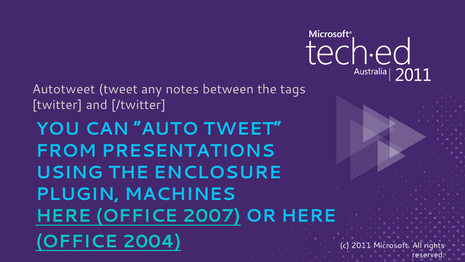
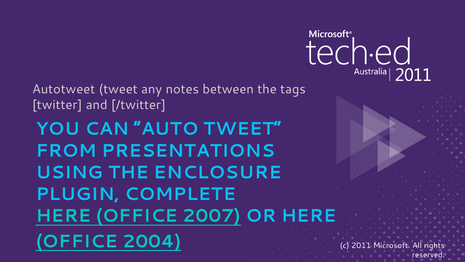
MACHINES: MACHINES -> COMPLETE
